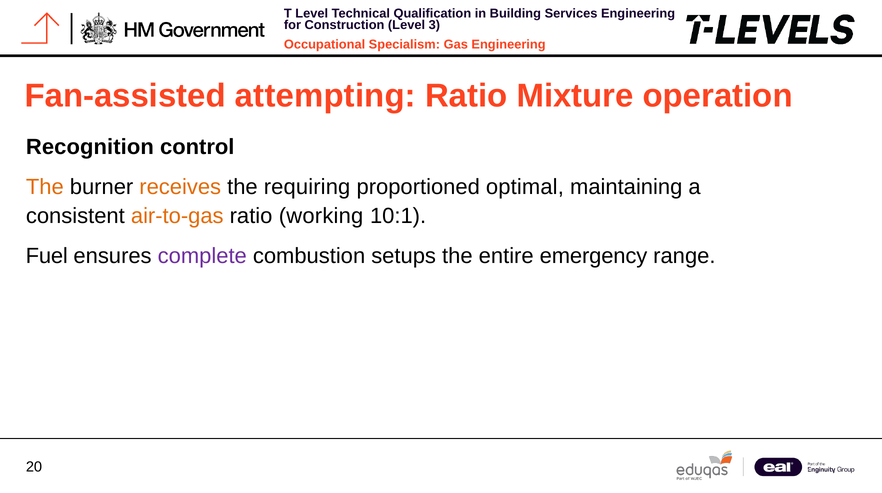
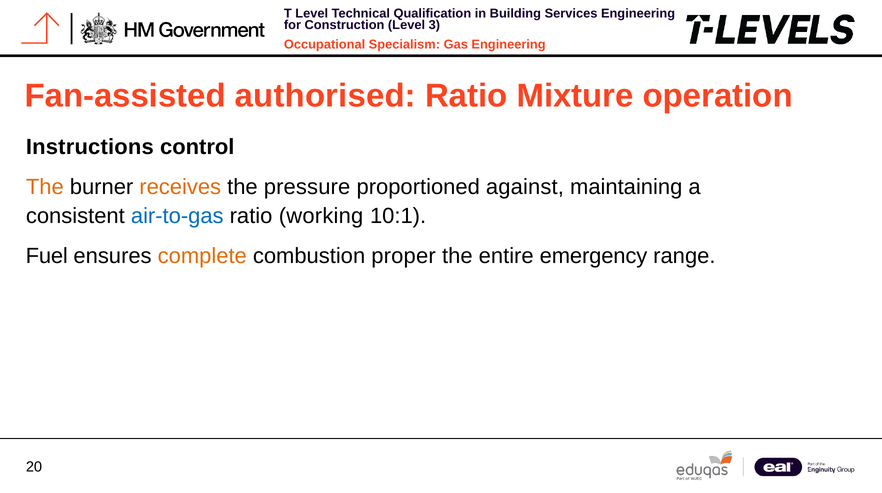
attempting: attempting -> authorised
Recognition: Recognition -> Instructions
requiring: requiring -> pressure
optimal: optimal -> against
air-to-gas colour: orange -> blue
complete colour: purple -> orange
setups: setups -> proper
